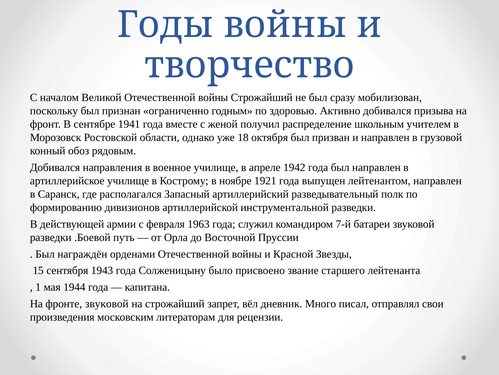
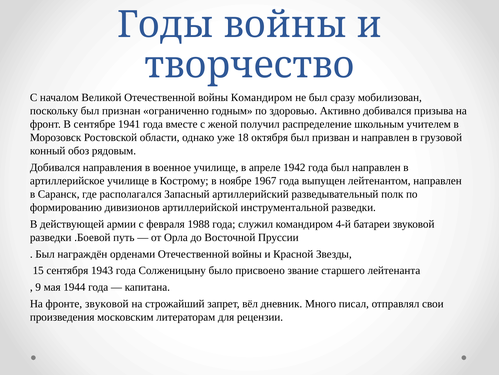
войны Строжайший: Строжайший -> Командиром
1921: 1921 -> 1967
1963: 1963 -> 1988
7-й: 7-й -> 4-й
1: 1 -> 9
